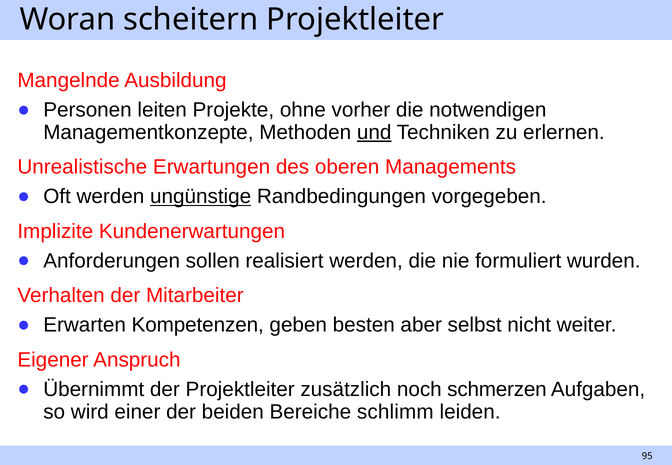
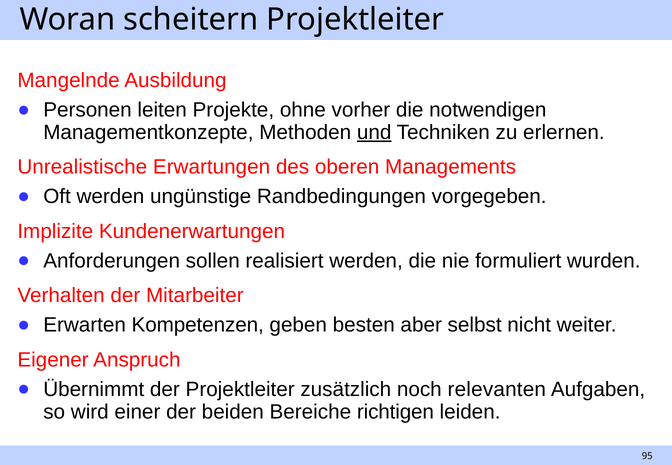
ungünstige underline: present -> none
schmerzen: schmerzen -> relevanten
schlimm: schlimm -> richtigen
